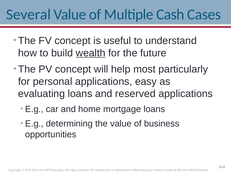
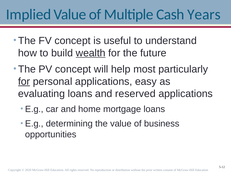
Several: Several -> Implied
Cases: Cases -> Years
for at (24, 82) underline: none -> present
